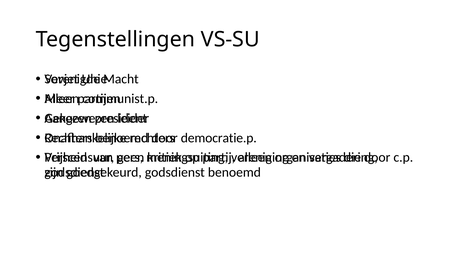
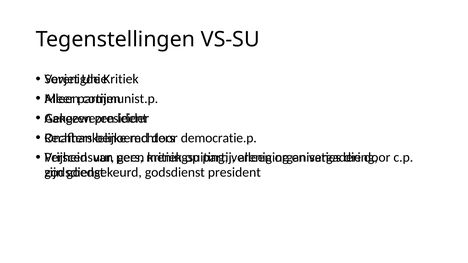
Macht at (121, 79): Macht -> Kritiek
godsdienst benoemd: benoemd -> president
